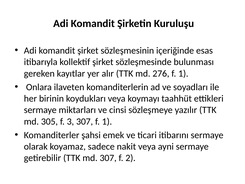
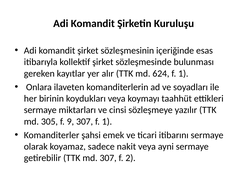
276: 276 -> 624
3: 3 -> 9
